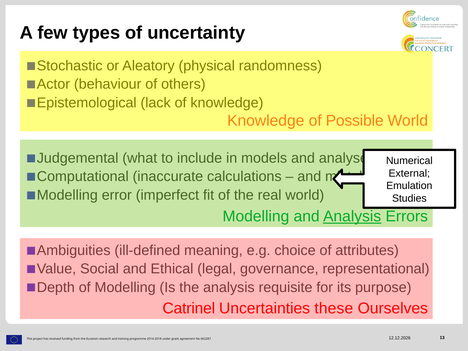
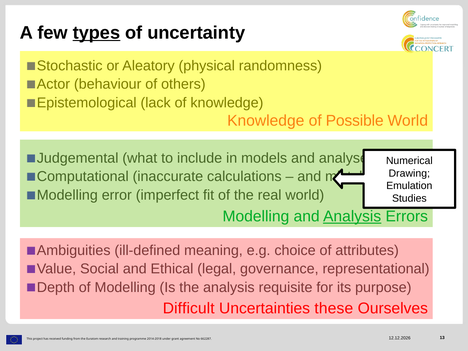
types underline: none -> present
External: External -> Drawing
Catrinel: Catrinel -> Difficult
